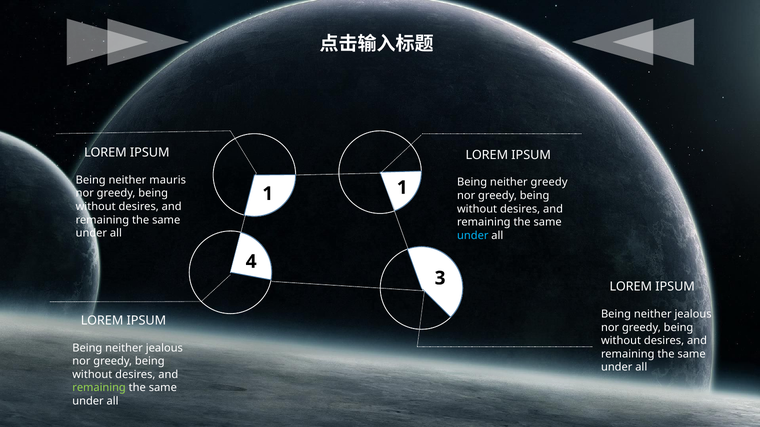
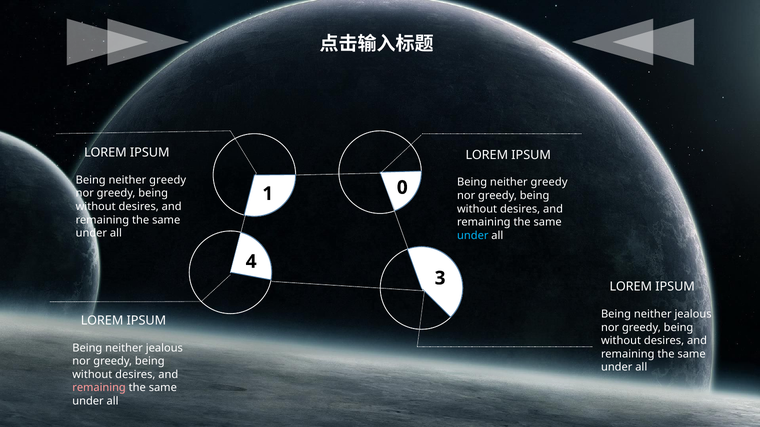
mauris at (168, 180): mauris -> greedy
1 1: 1 -> 0
remaining at (99, 388) colour: light green -> pink
